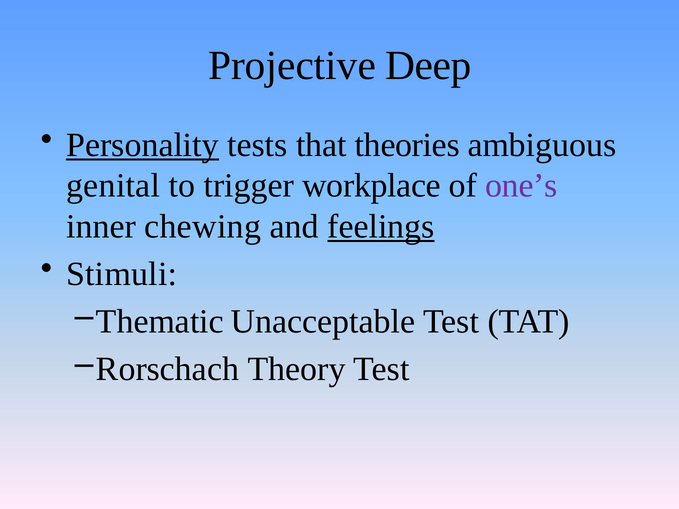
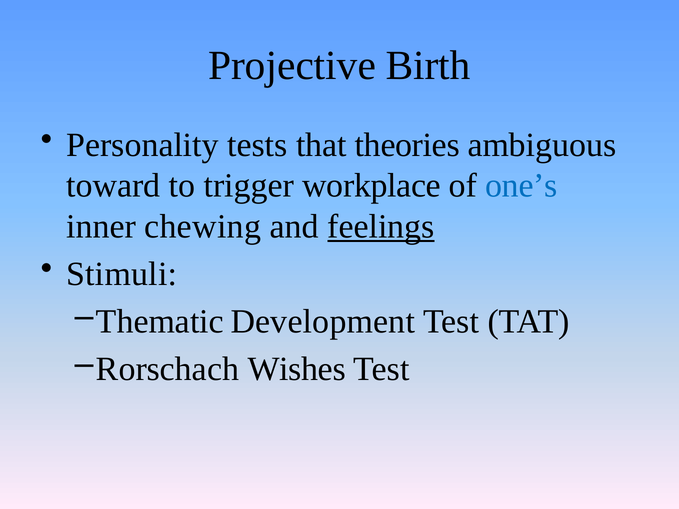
Deep: Deep -> Birth
Personality underline: present -> none
genital: genital -> toward
one’s colour: purple -> blue
Unacceptable: Unacceptable -> Development
Theory: Theory -> Wishes
